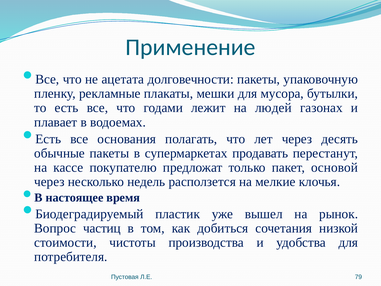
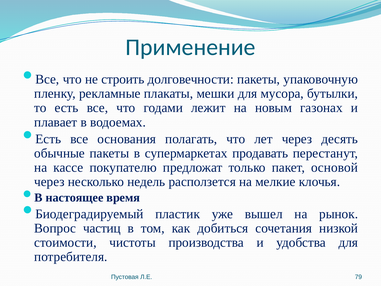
ацетата: ацетата -> строить
людей: людей -> новым
